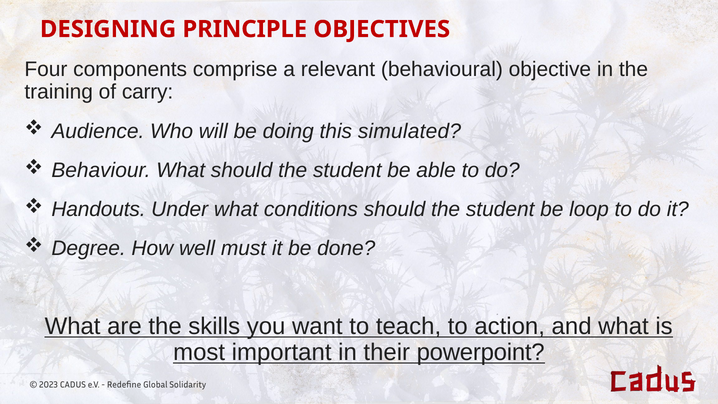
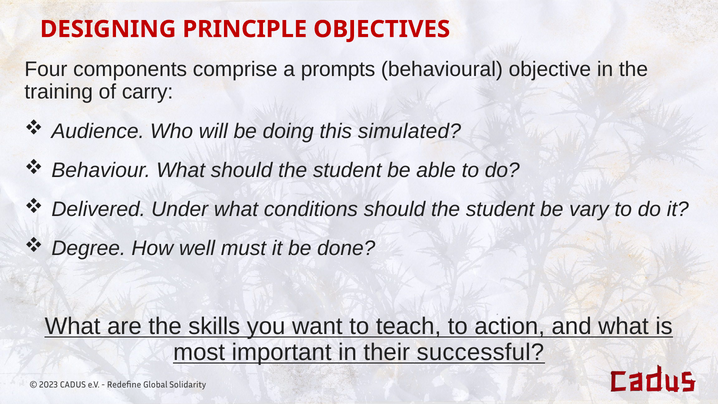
relevant: relevant -> prompts
Handouts: Handouts -> Delivered
loop: loop -> vary
powerpoint: powerpoint -> successful
